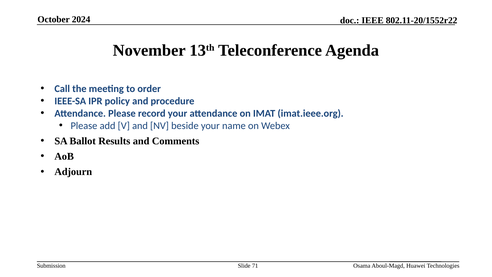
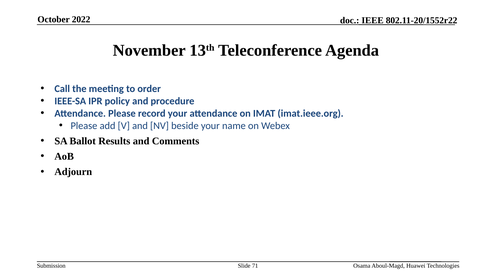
2024: 2024 -> 2022
